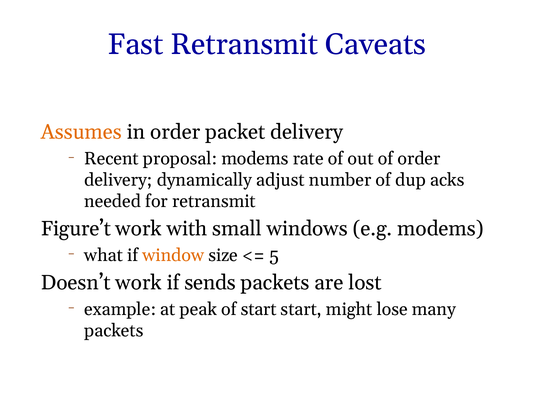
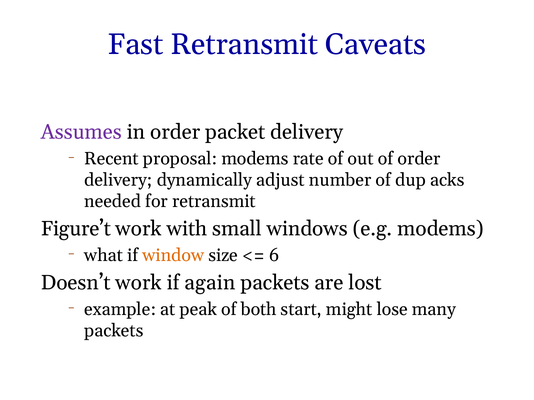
Assumes colour: orange -> purple
5: 5 -> 6
sends: sends -> again
of start: start -> both
